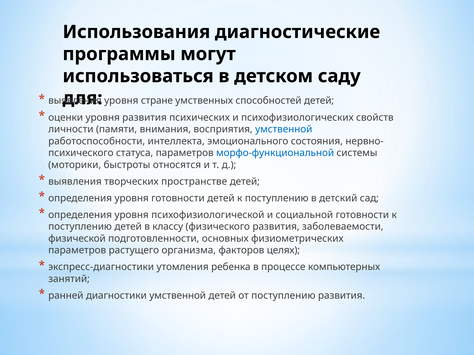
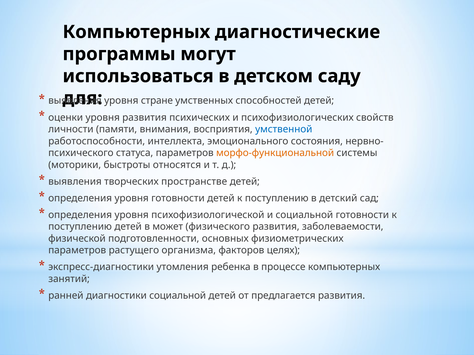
Использования at (136, 32): Использования -> Компьютерных
морфо-функциональной colour: blue -> orange
классу: классу -> может
диагностики умственной: умственной -> социальной
от поступлению: поступлению -> предлагается
